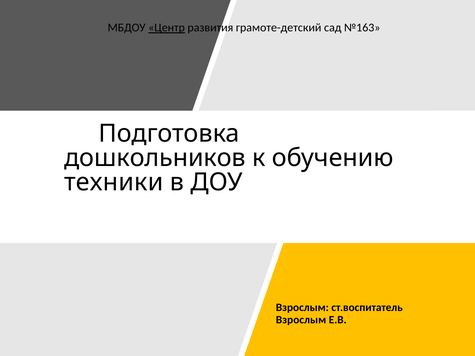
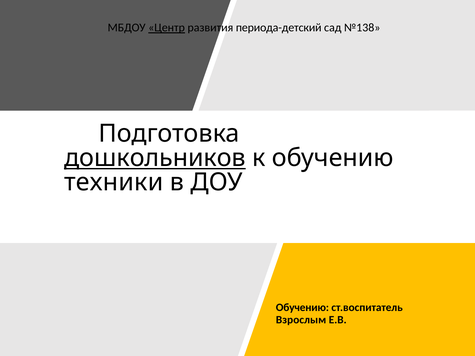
грамоте-детский: грамоте-детский -> периода-детский
№163: №163 -> №138
дошкольников underline: none -> present
Взрослым at (302, 308): Взрослым -> Обучению
